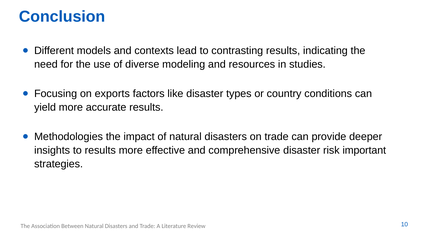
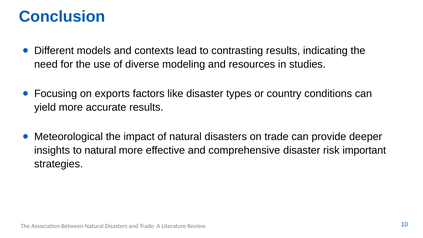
Methodologies: Methodologies -> Meteorological
to results: results -> natural
